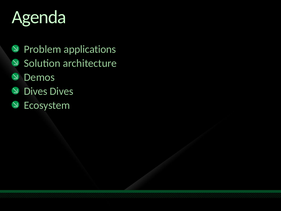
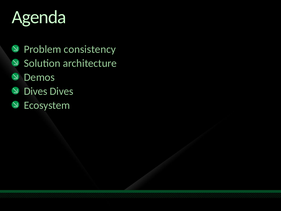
applications: applications -> consistency
